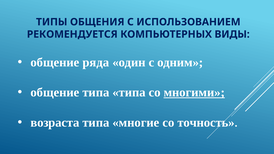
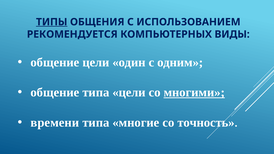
ТИПЫ underline: none -> present
общение ряда: ряда -> цели
типа типа: типа -> цели
возраста: возраста -> времени
